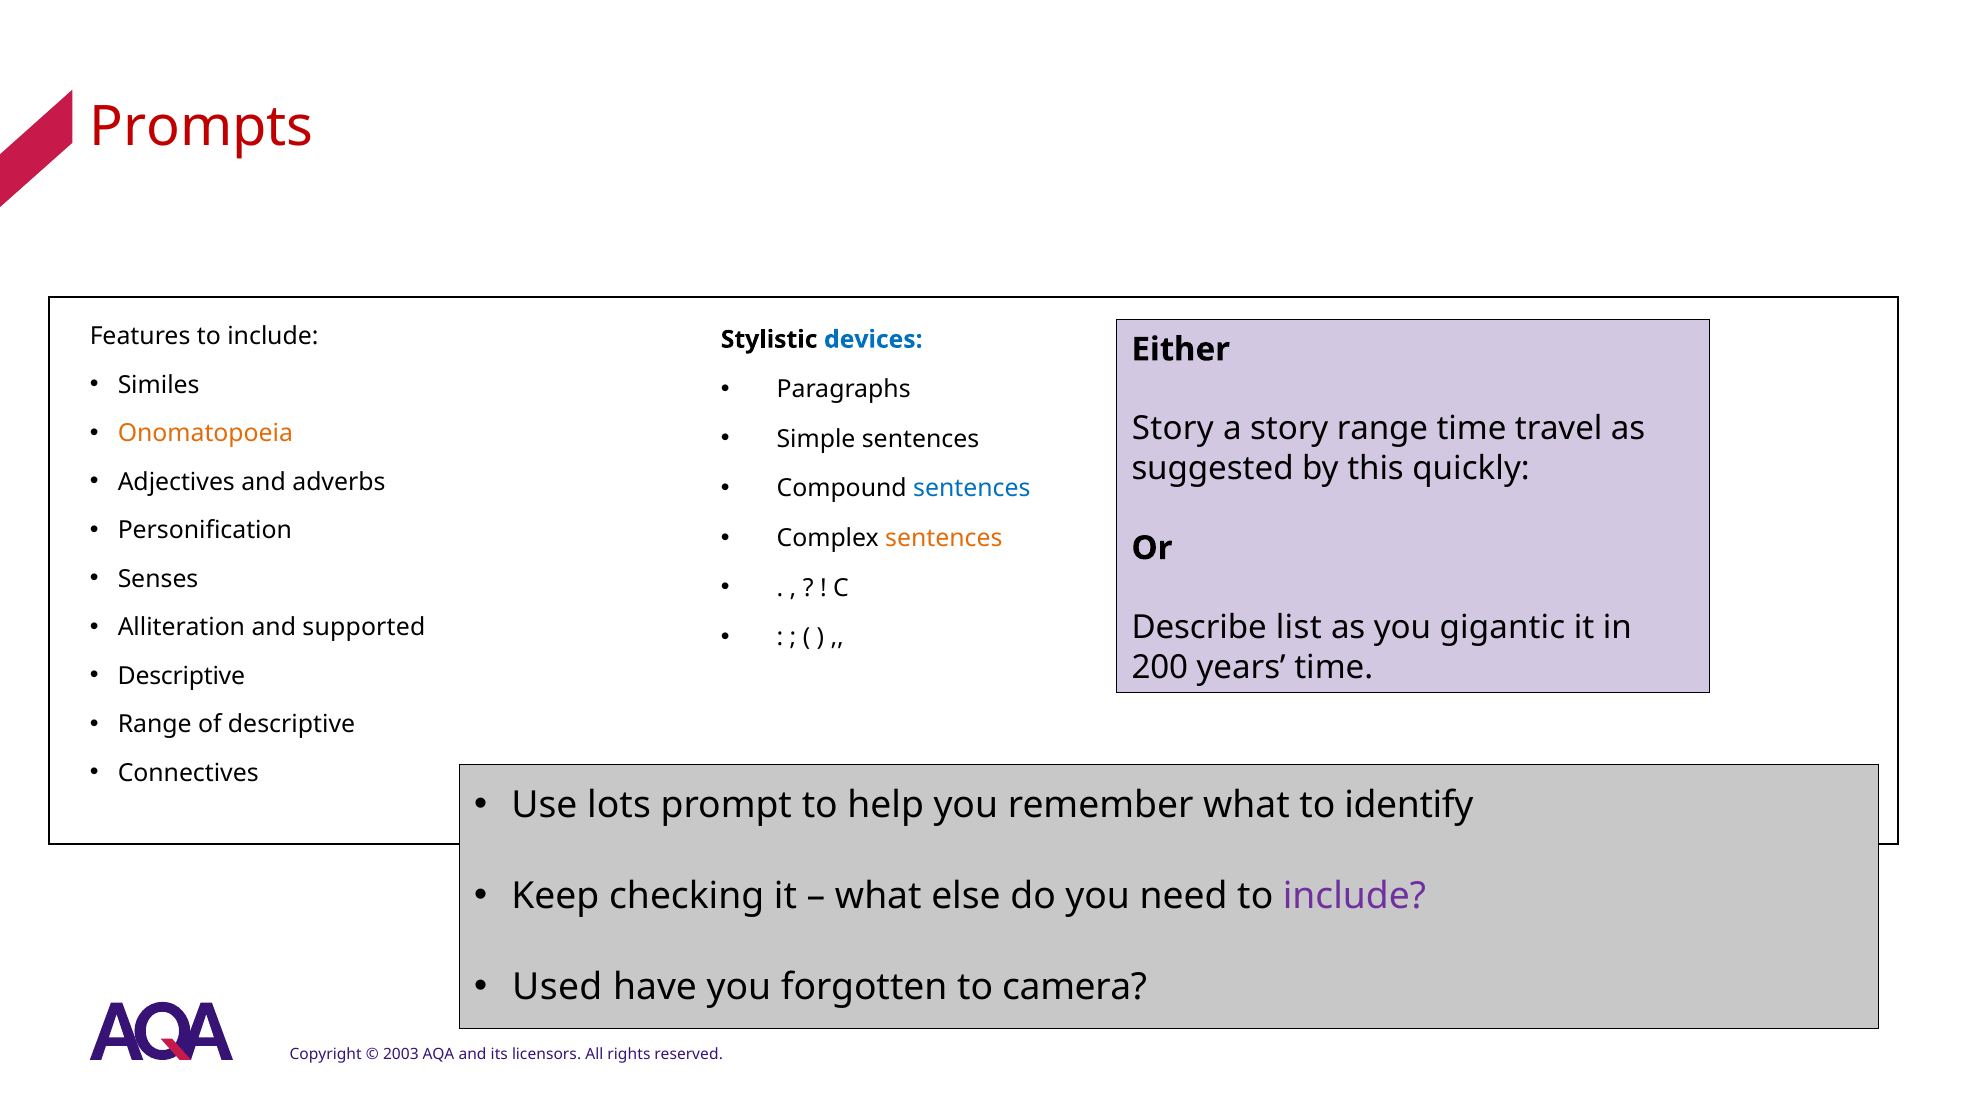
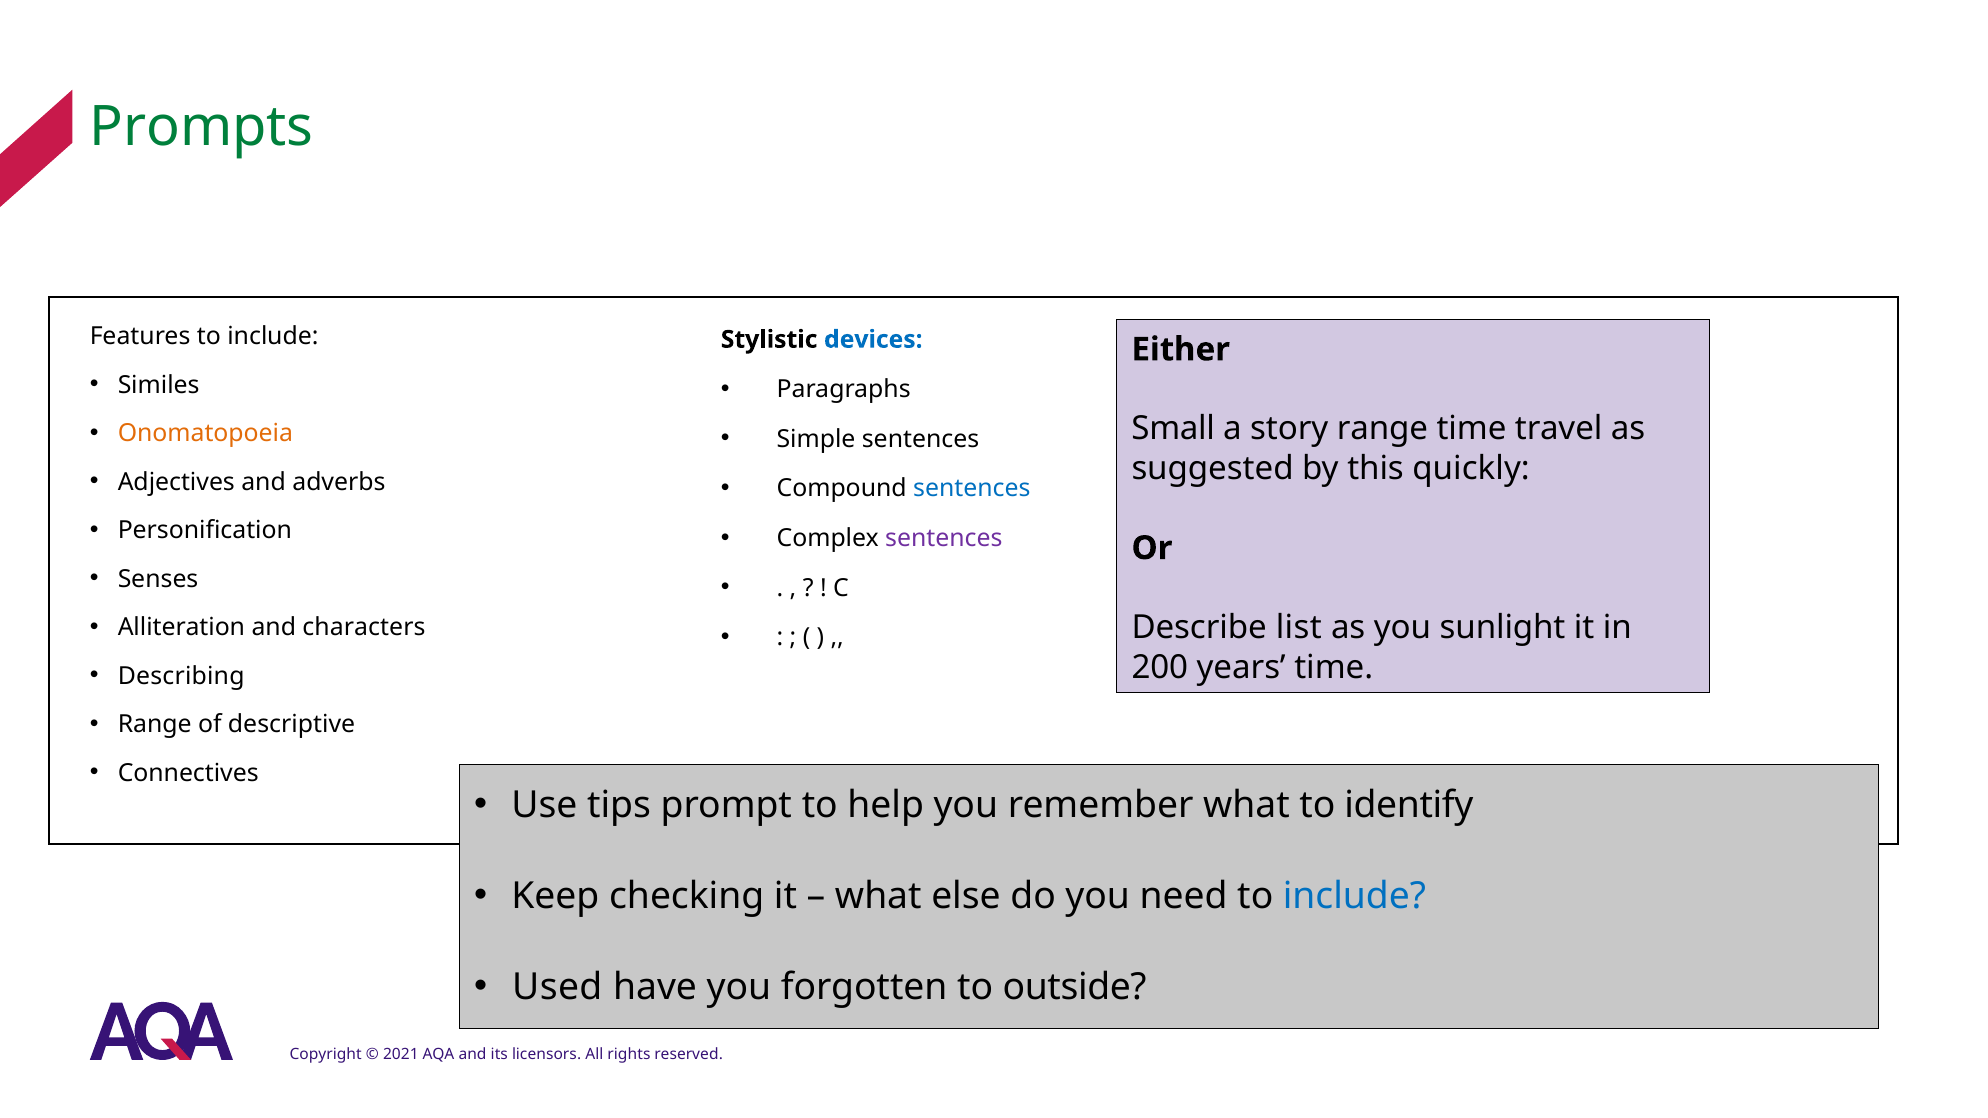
Prompts colour: red -> green
Story at (1173, 429): Story -> Small
sentences at (944, 538) colour: orange -> purple
supported: supported -> characters
gigantic: gigantic -> sunlight
Descriptive at (181, 676): Descriptive -> Describing
lots: lots -> tips
include at (1354, 897) colour: purple -> blue
camera: camera -> outside
2003: 2003 -> 2021
